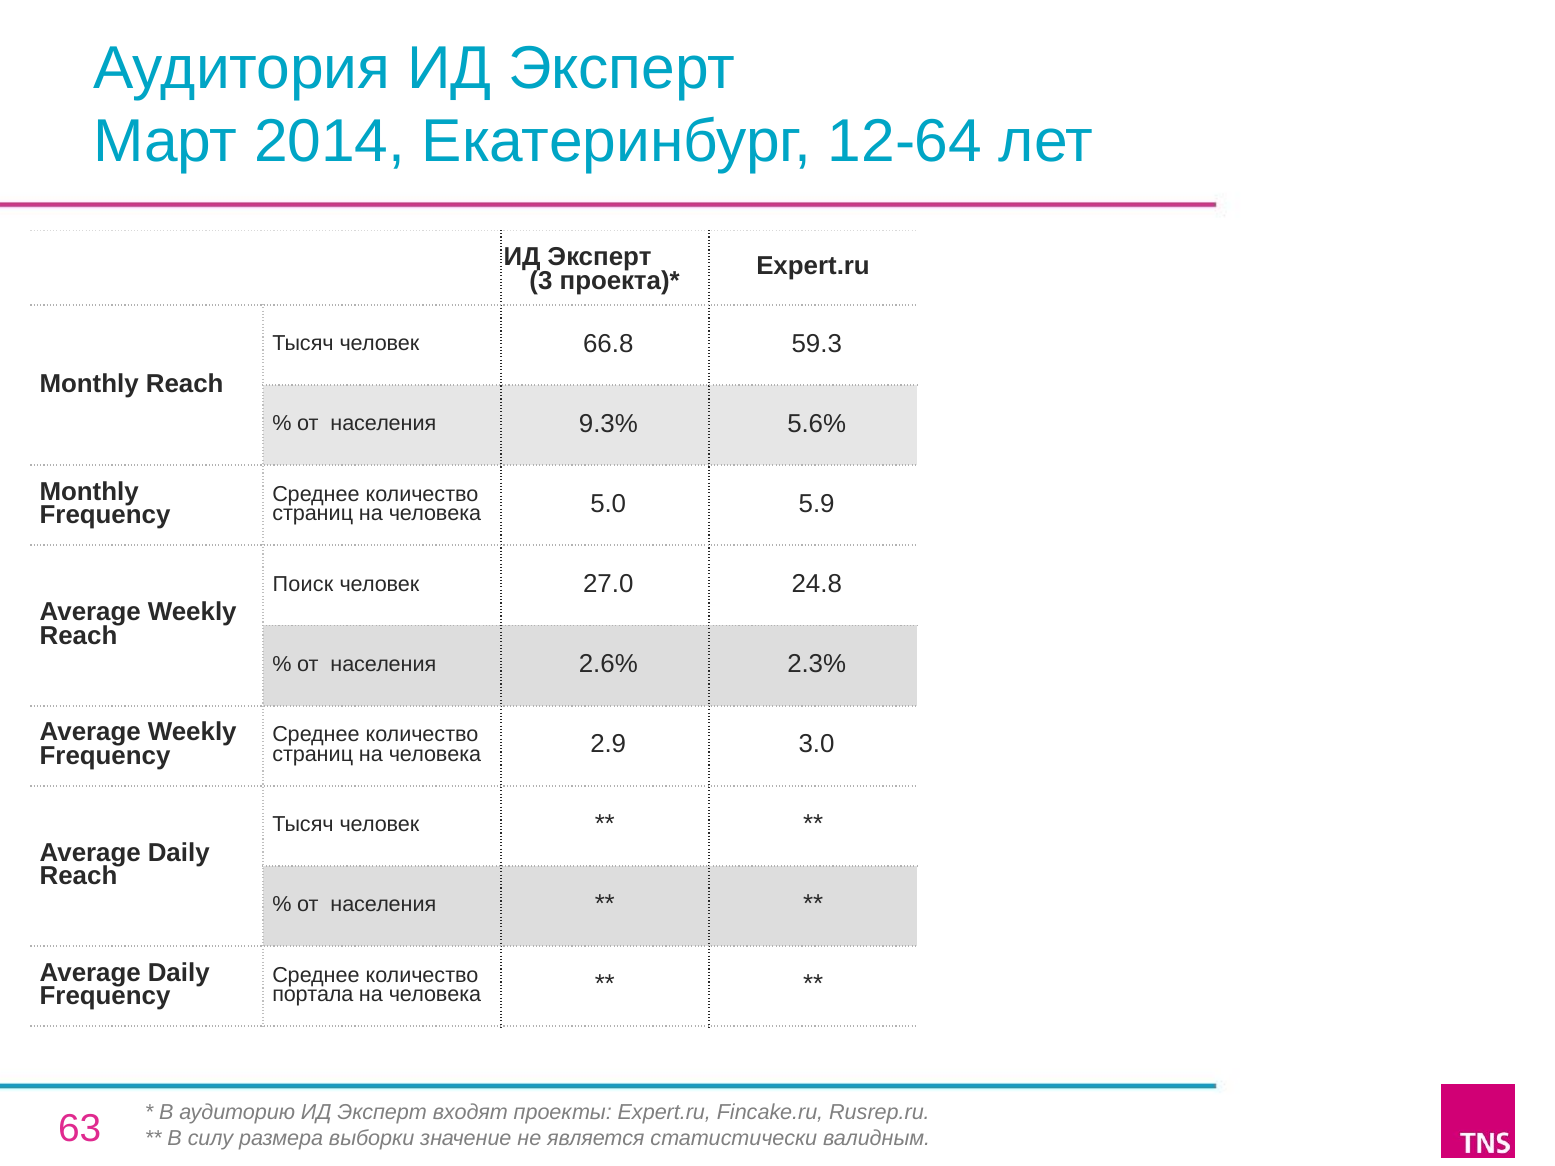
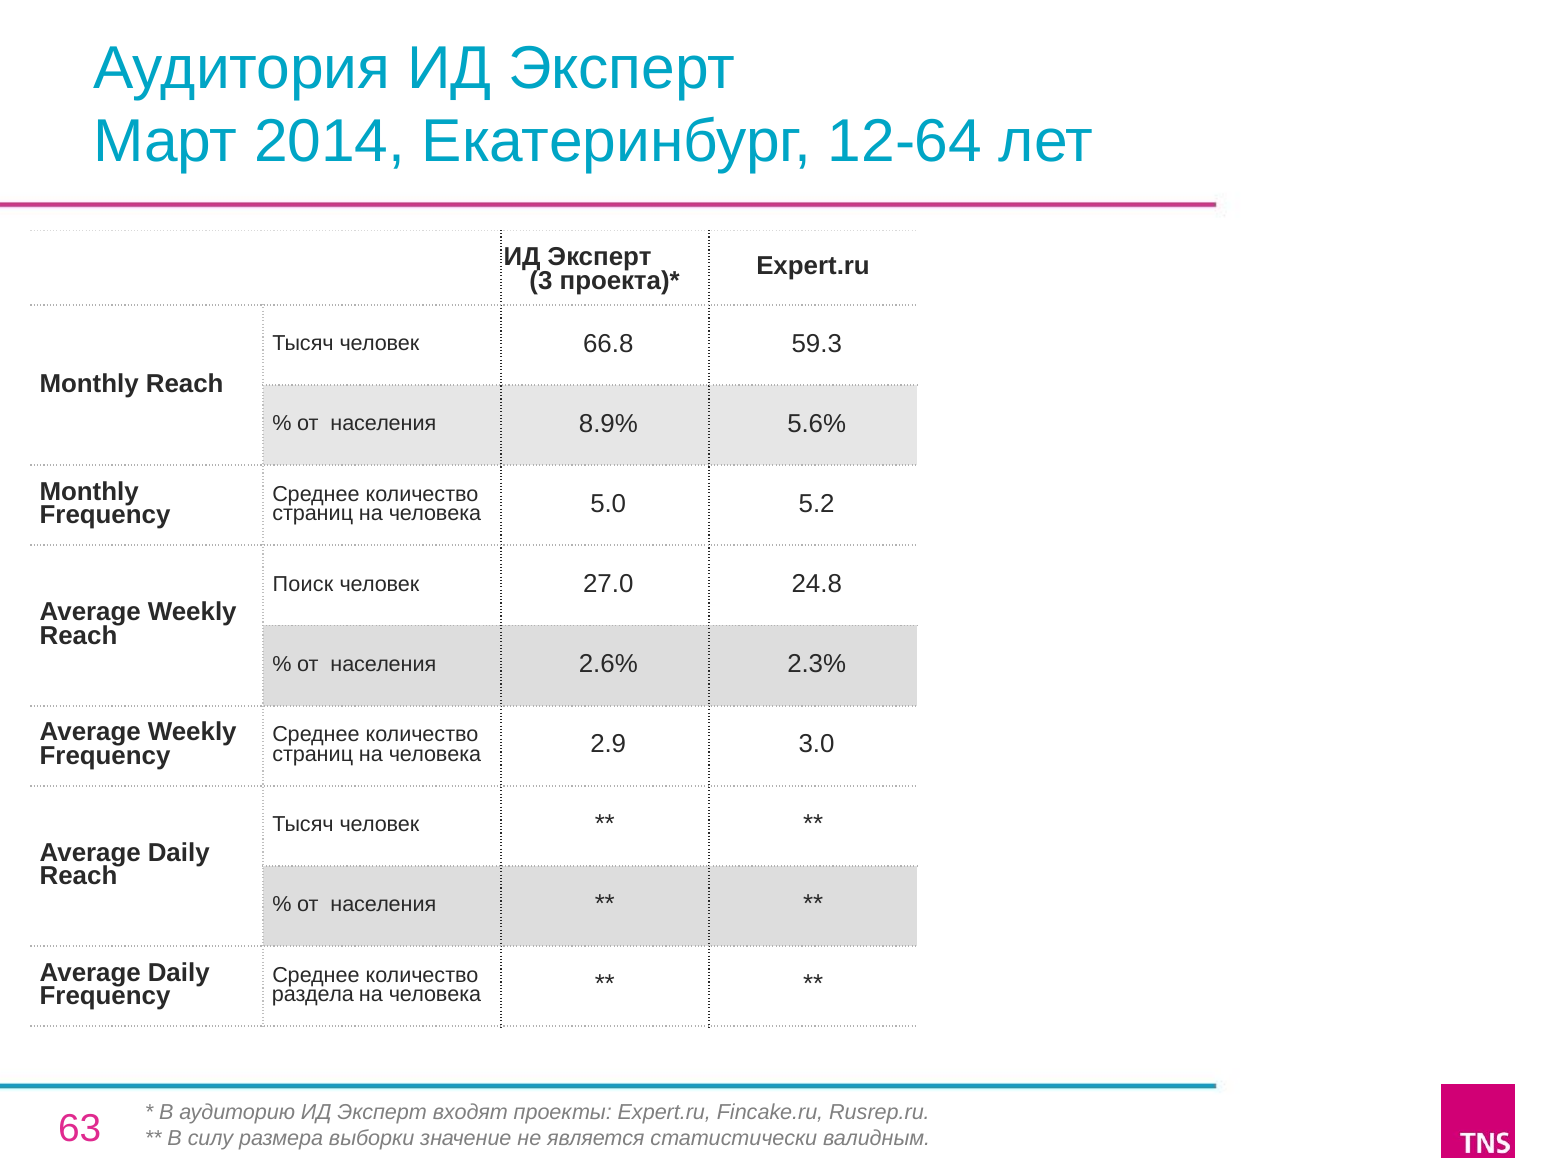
9.3%: 9.3% -> 8.9%
5.9: 5.9 -> 5.2
портала: портала -> раздела
